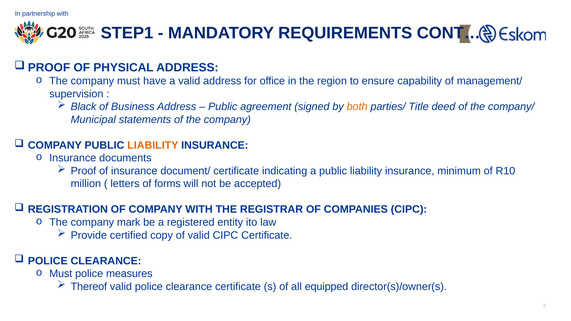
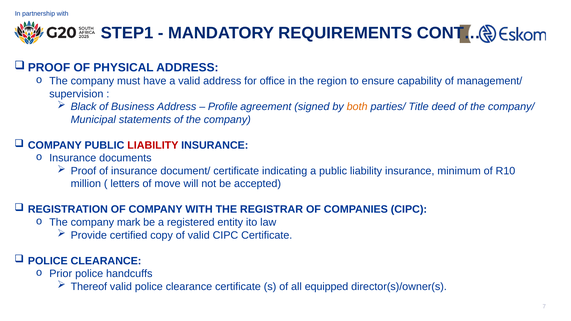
Public at (223, 107): Public -> Profile
LIABILITY at (153, 145) colour: orange -> red
forms: forms -> move
Must at (61, 274): Must -> Prior
measures: measures -> handcuffs
